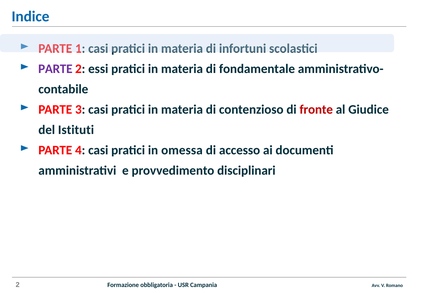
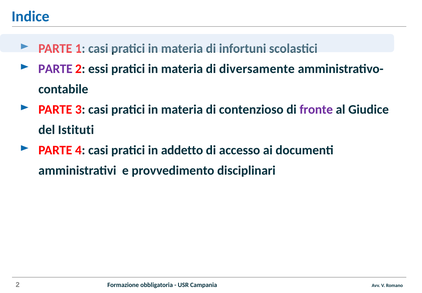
fondamentale: fondamentale -> diversamente
fronte colour: red -> purple
omessa: omessa -> addetto
